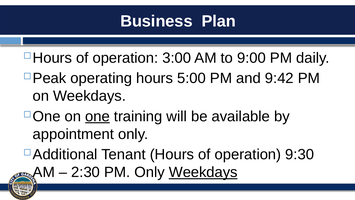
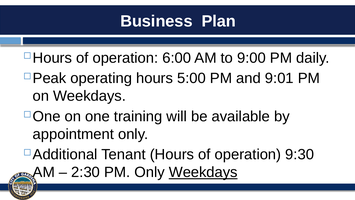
3:00: 3:00 -> 6:00
9:42: 9:42 -> 9:01
one at (98, 116) underline: present -> none
